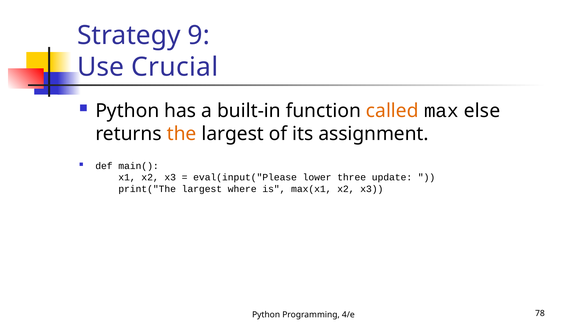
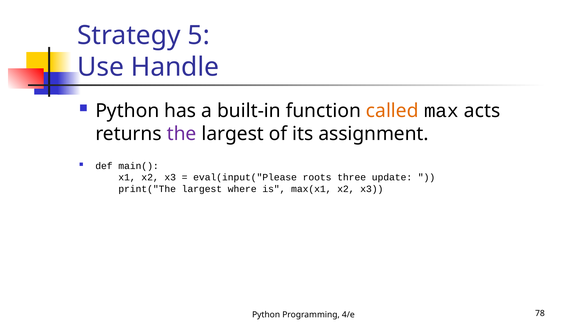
9: 9 -> 5
Crucial: Crucial -> Handle
else: else -> acts
the colour: orange -> purple
lower: lower -> roots
